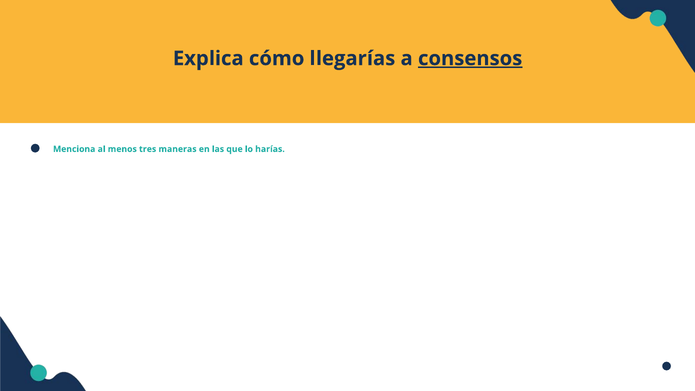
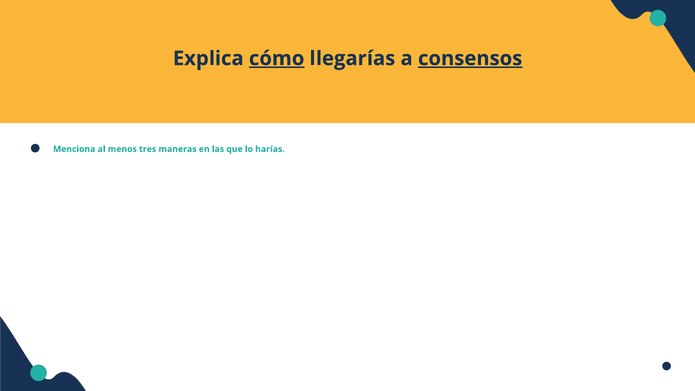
cómo underline: none -> present
